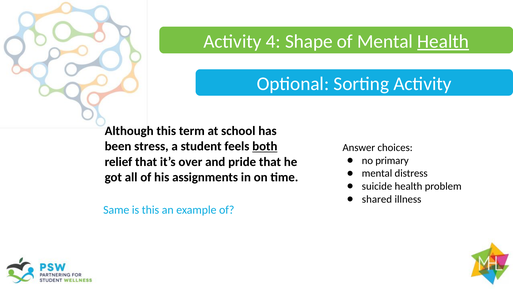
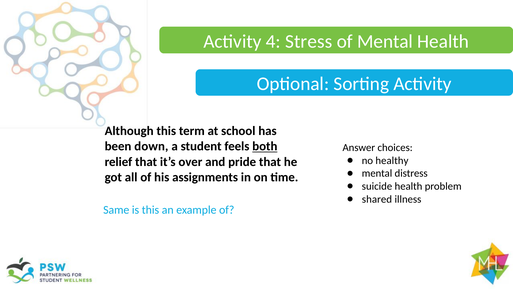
Shape: Shape -> Stress
Health at (443, 41) underline: present -> none
stress: stress -> down
primary: primary -> healthy
